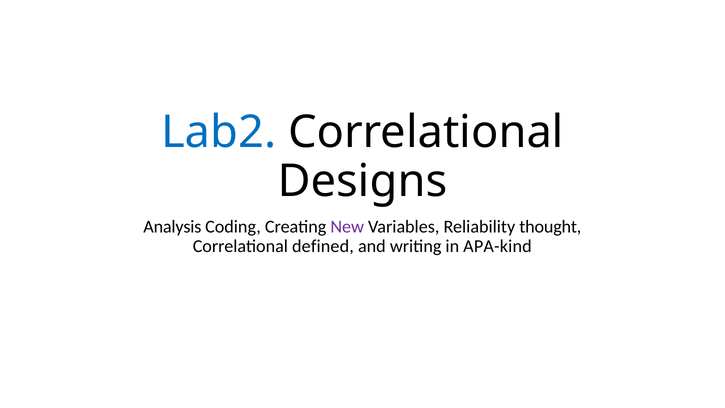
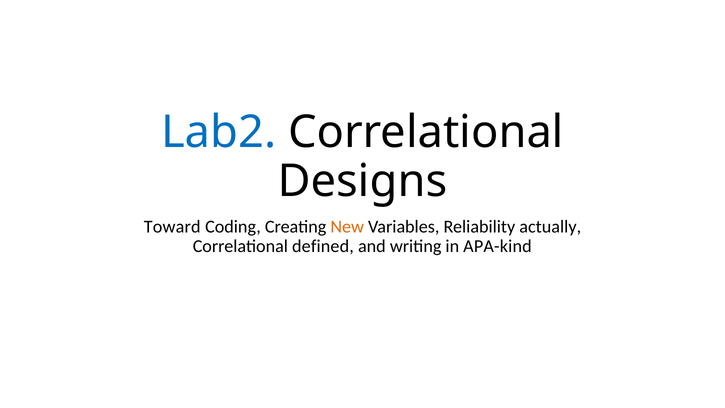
Analysis: Analysis -> Toward
New colour: purple -> orange
thought: thought -> actually
